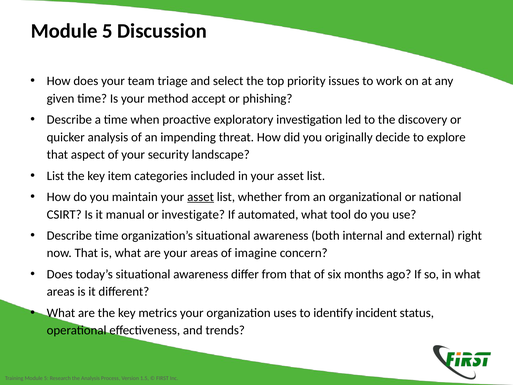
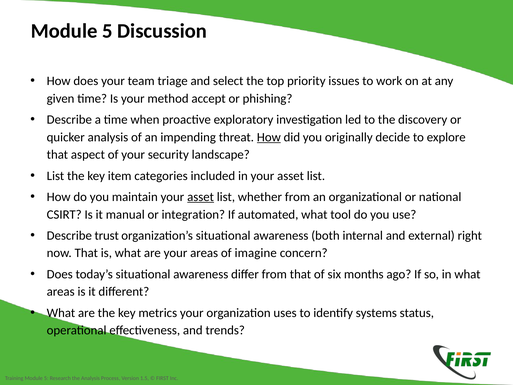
How at (269, 137) underline: none -> present
investigate: investigate -> integration
Describe time: time -> trust
incident: incident -> systems
